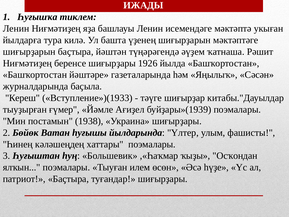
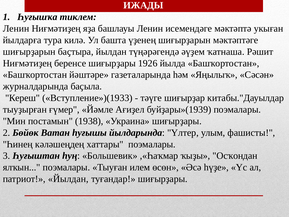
баҫтыра йәштән: йәштән -> йылдан
патриот Баҫтыра: Баҫтыра -> Йылдан
